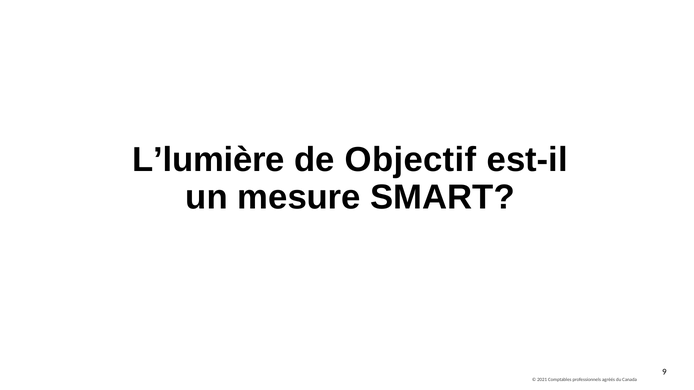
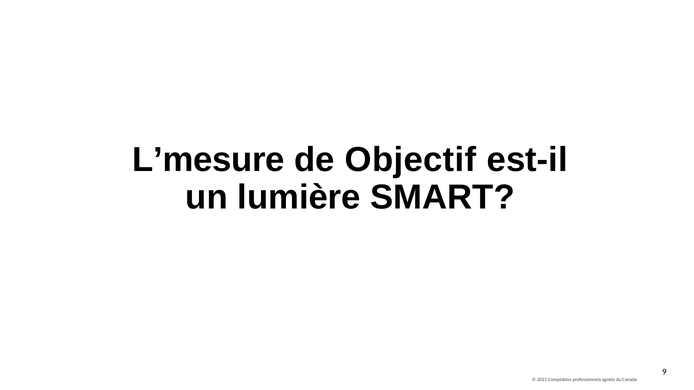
L’lumière: L’lumière -> L’mesure
mesure: mesure -> lumière
